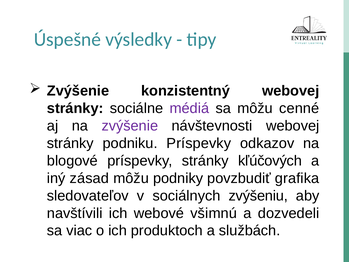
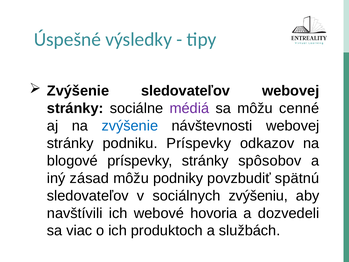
Zvýšenie konzistentný: konzistentný -> sledovateľov
zvýšenie at (130, 126) colour: purple -> blue
kľúčových: kľúčových -> spôsobov
grafika: grafika -> spätnú
všimnú: všimnú -> hovoria
